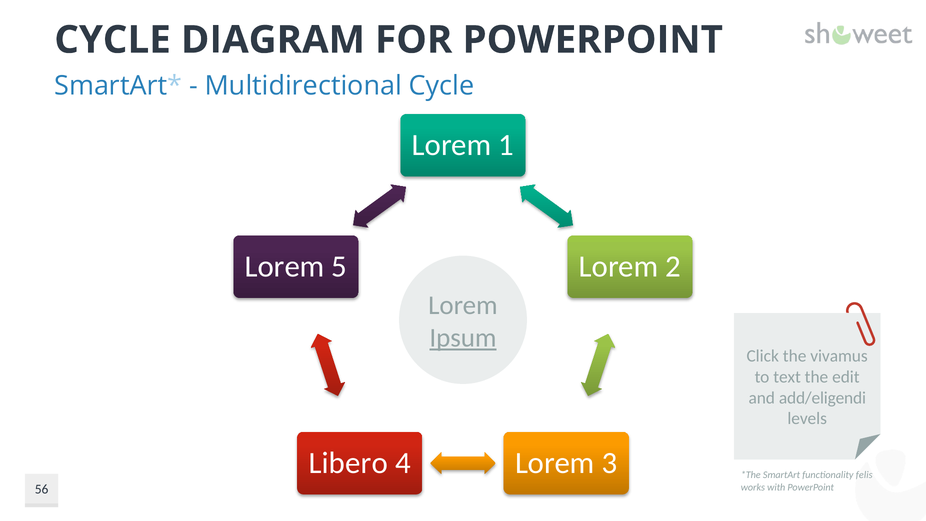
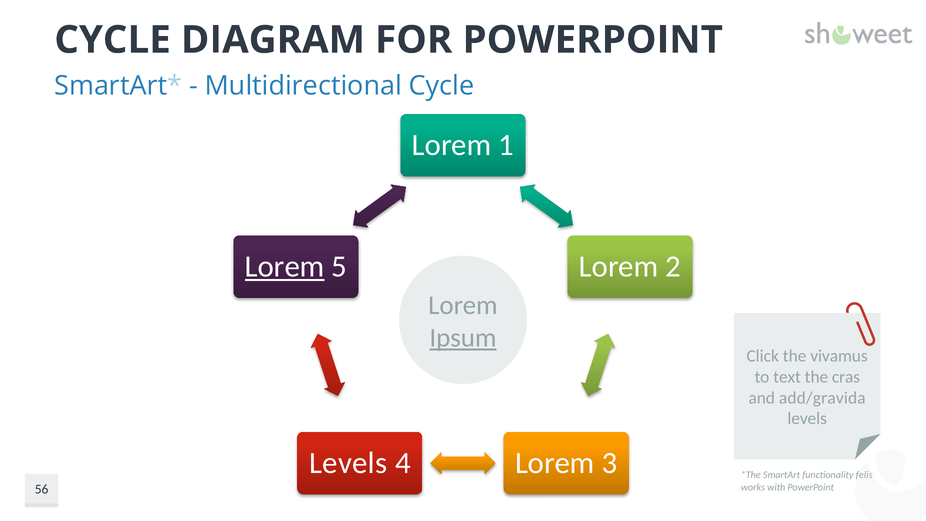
Lorem at (285, 267) underline: none -> present
edit: edit -> cras
add/eligendi: add/eligendi -> add/gravida
Libero at (348, 463): Libero -> Levels
